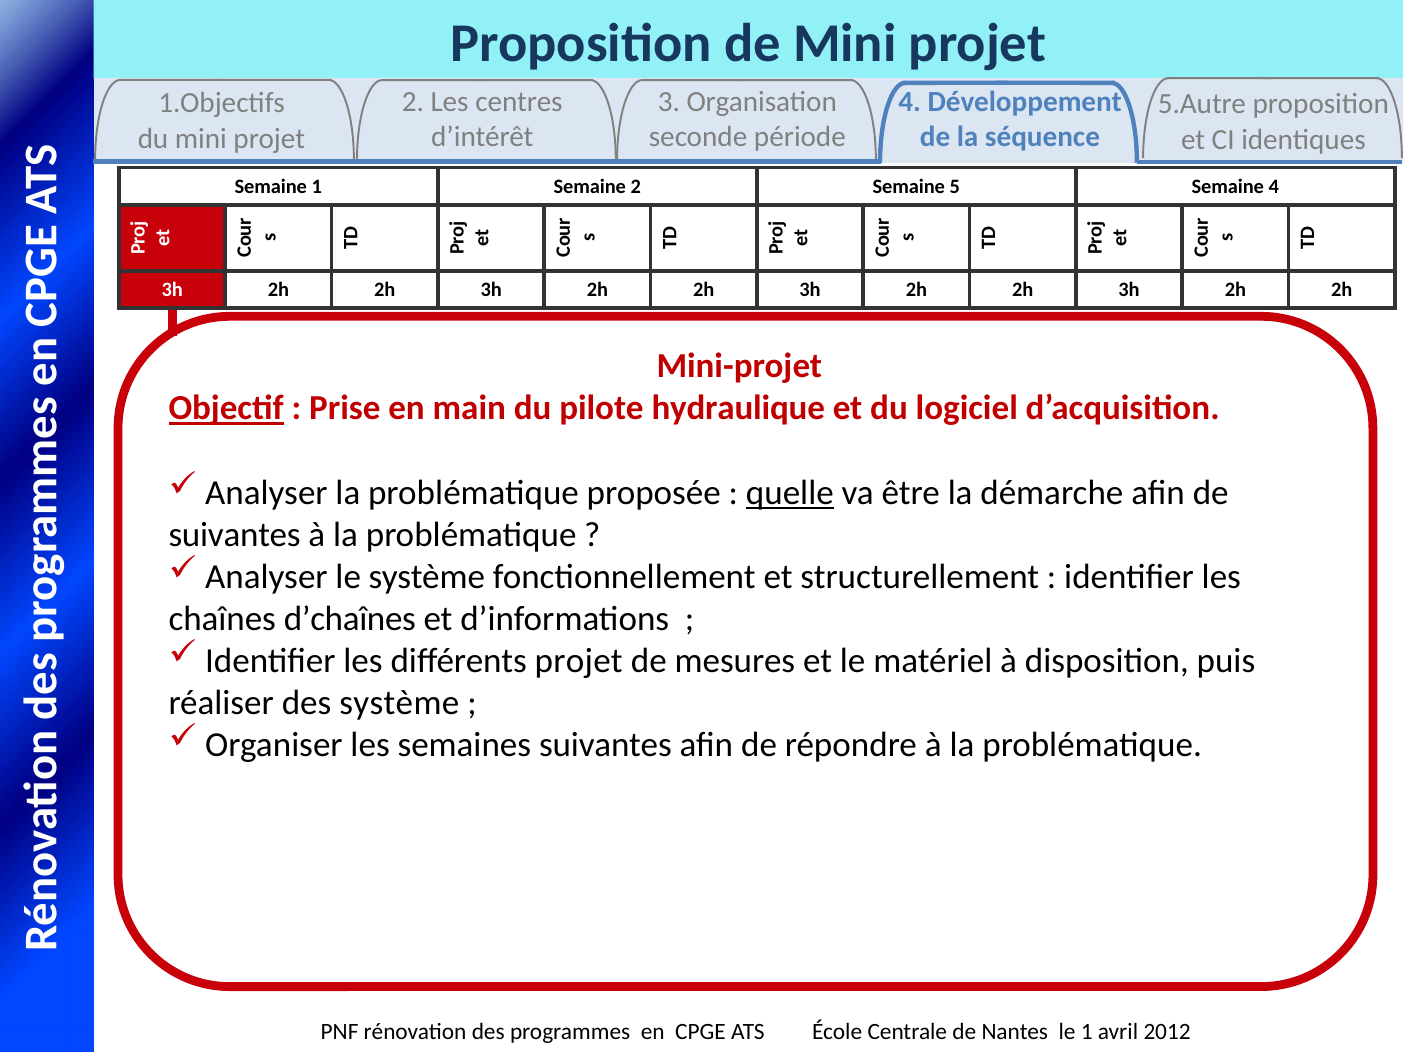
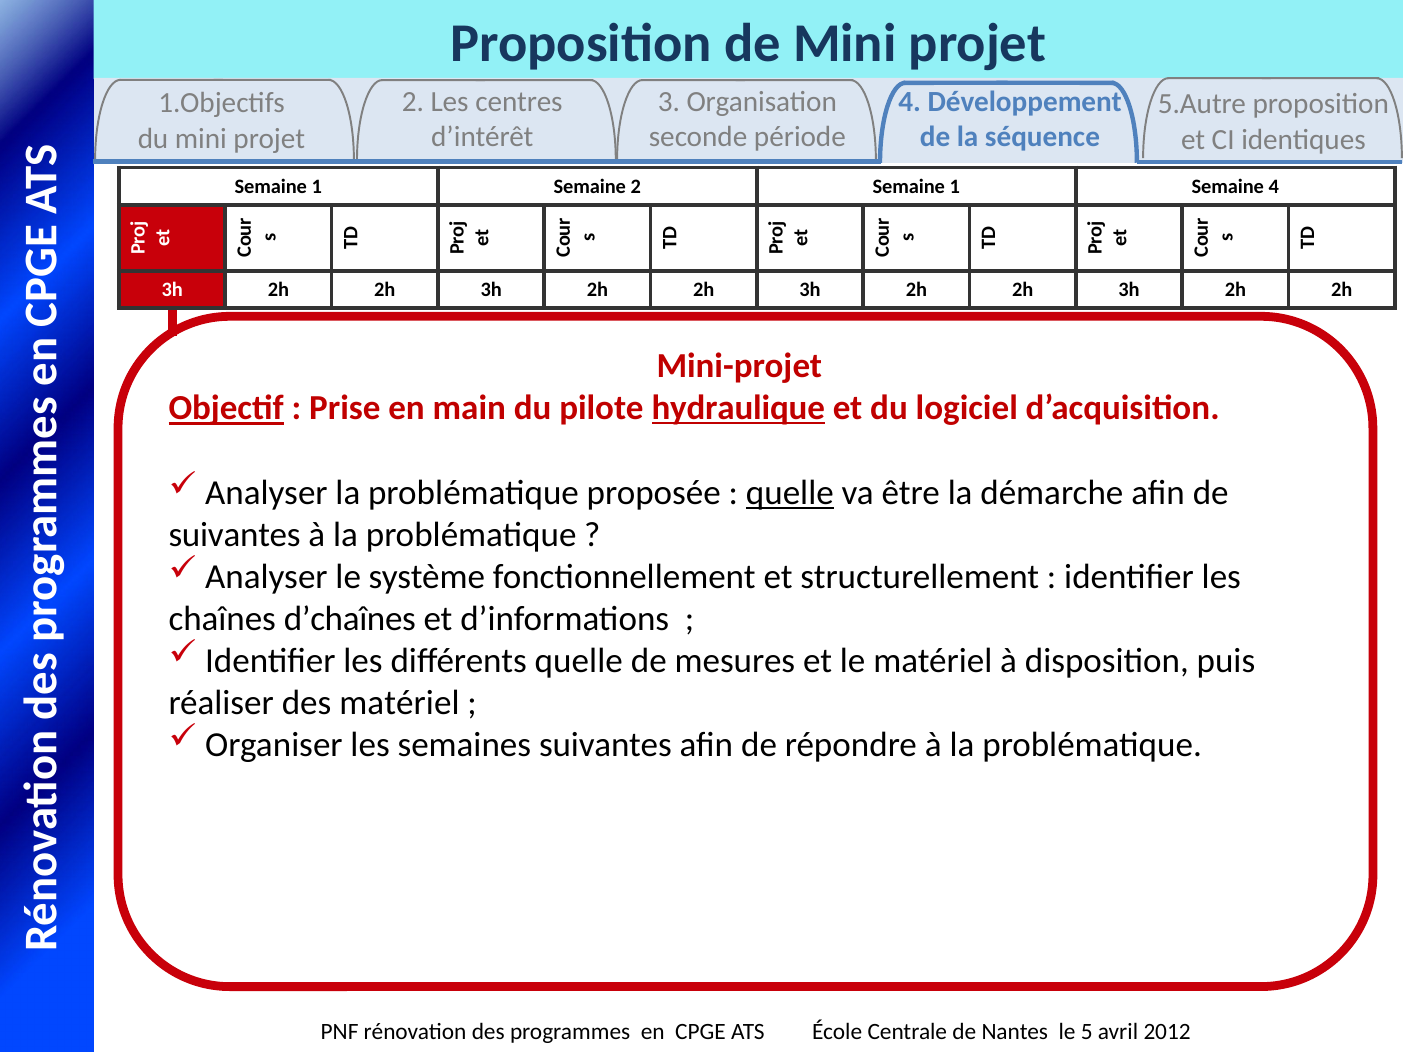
2 Semaine 5: 5 -> 1
hydraulique underline: none -> present
différents projet: projet -> quelle
des système: système -> matériel
le 1: 1 -> 5
